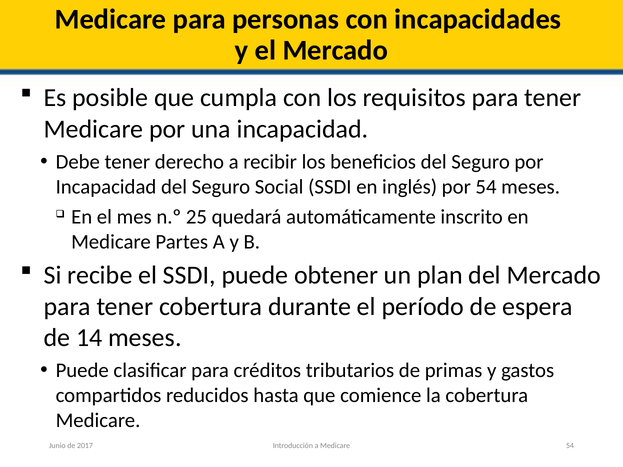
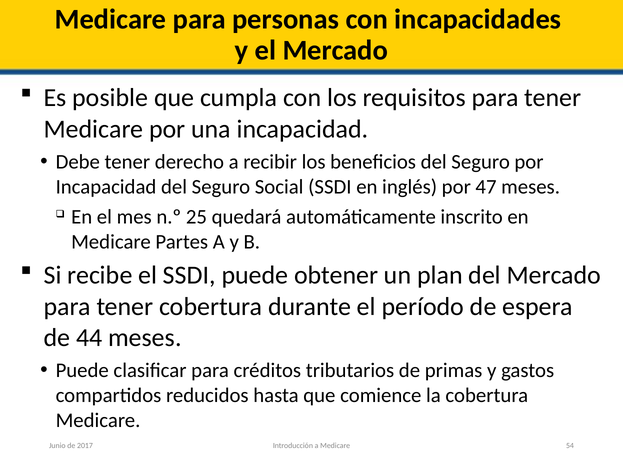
por 54: 54 -> 47
14: 14 -> 44
